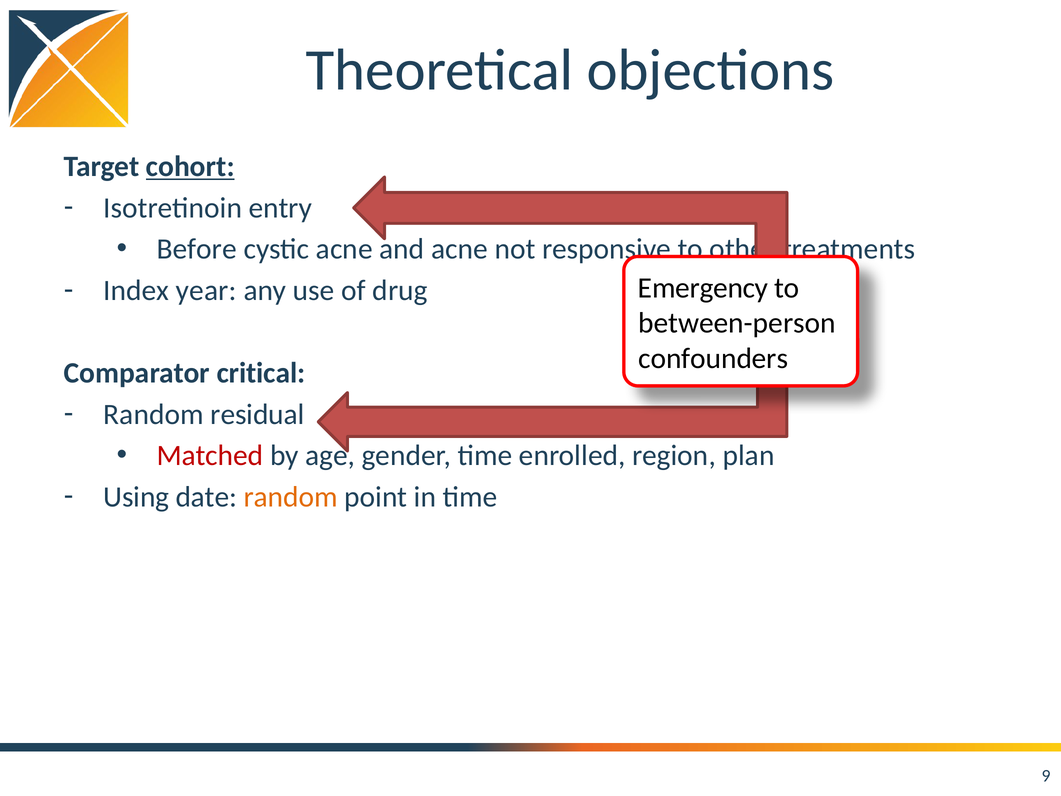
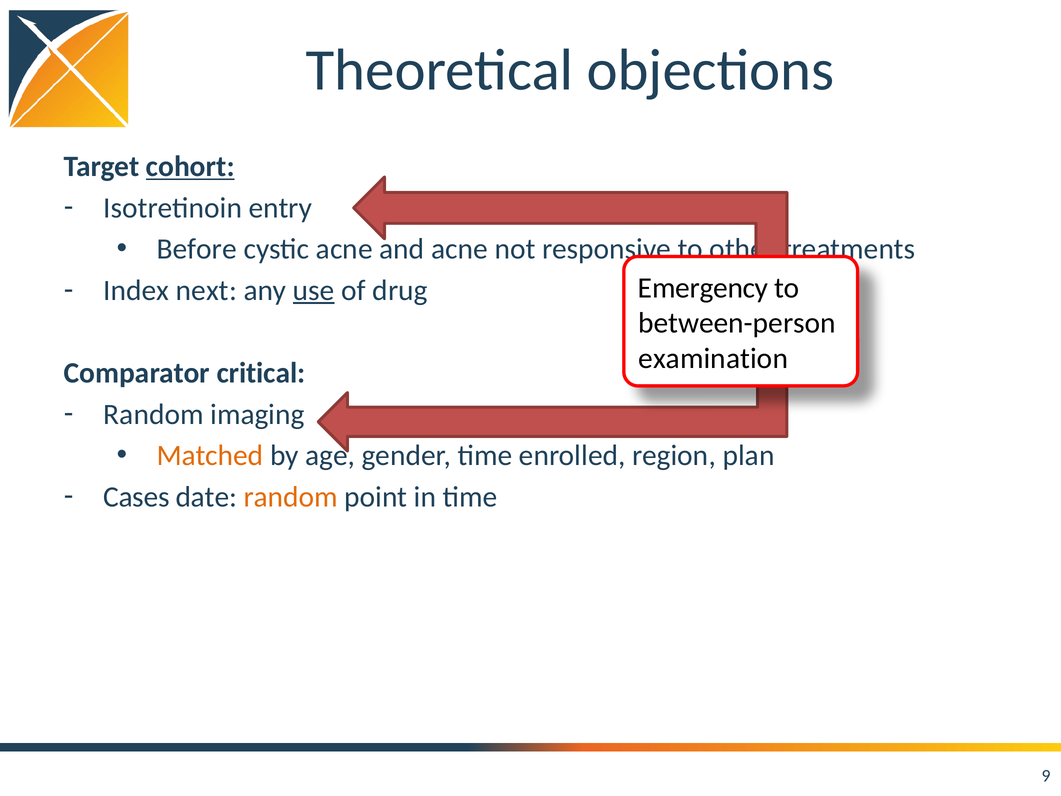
year: year -> next
use underline: none -> present
confounders: confounders -> examination
residual: residual -> imaging
Matched colour: red -> orange
Using: Using -> Cases
